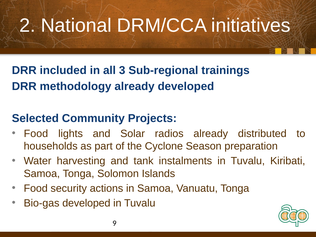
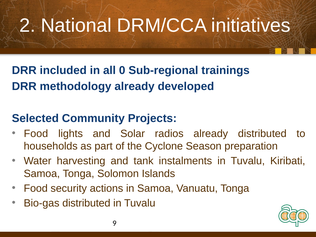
3: 3 -> 0
Bio-gas developed: developed -> distributed
